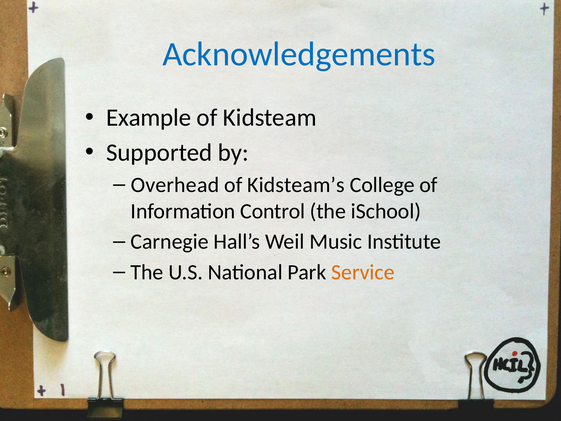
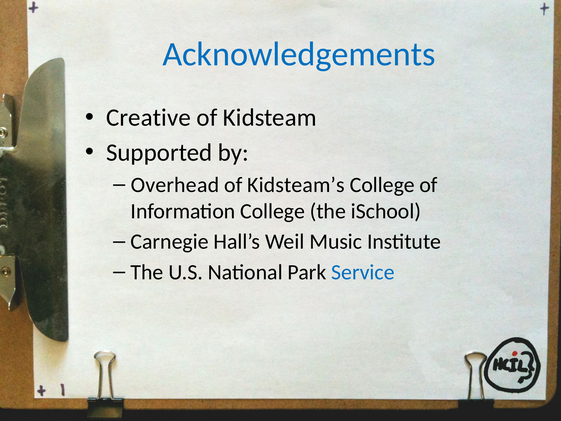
Example: Example -> Creative
Information Control: Control -> College
Service colour: orange -> blue
